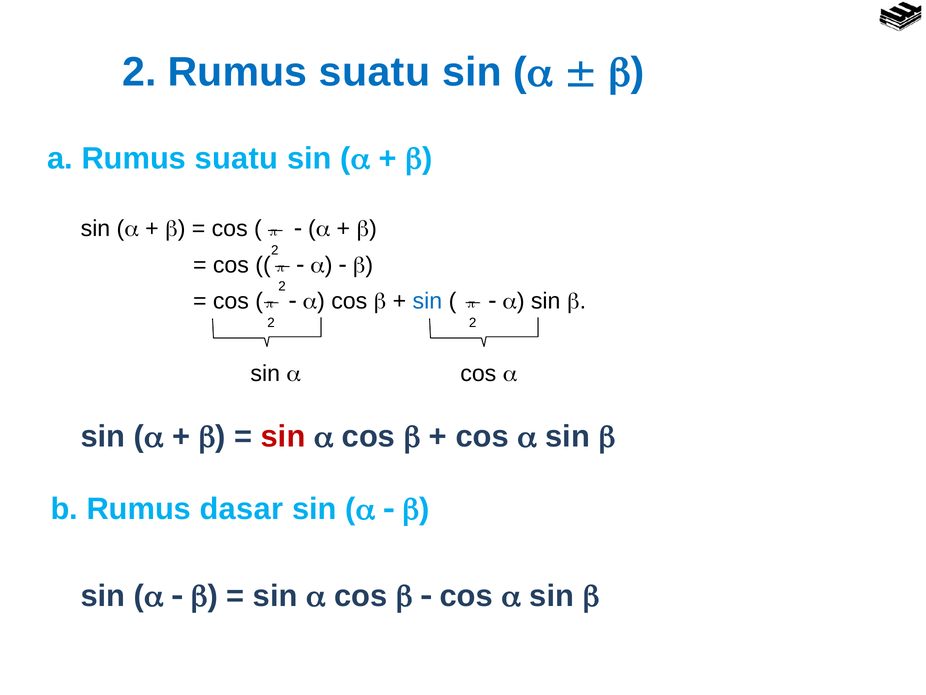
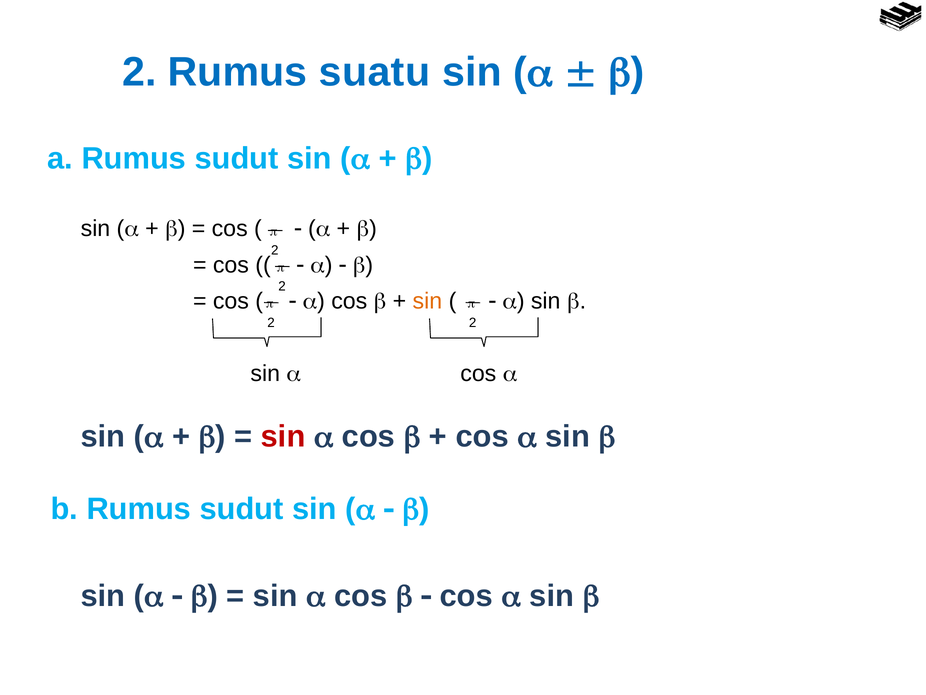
a Rumus suatu: suatu -> sudut
sin at (427, 301) colour: blue -> orange
b Rumus dasar: dasar -> sudut
